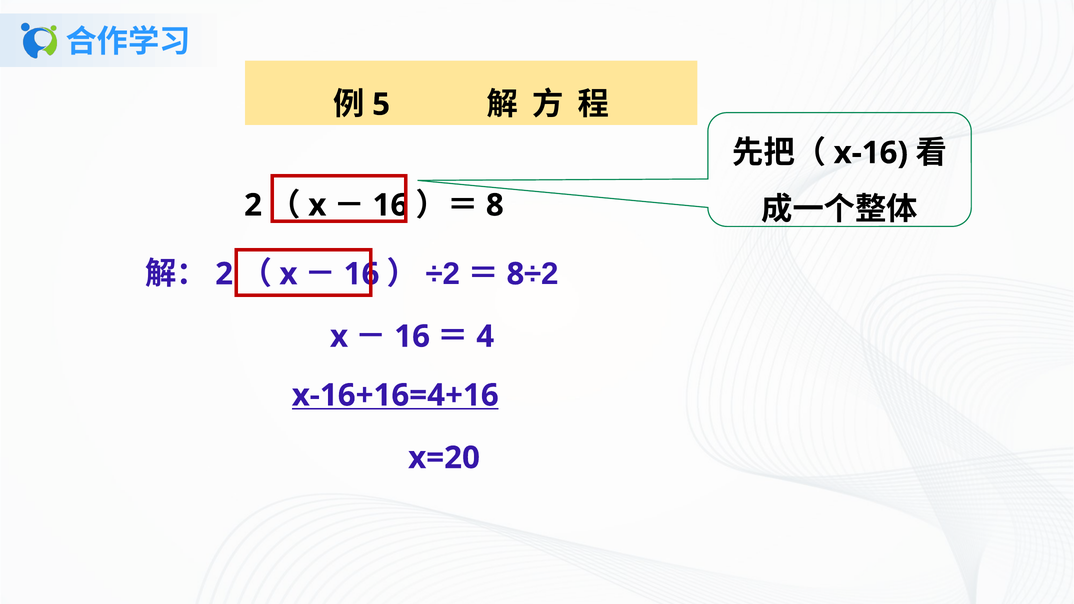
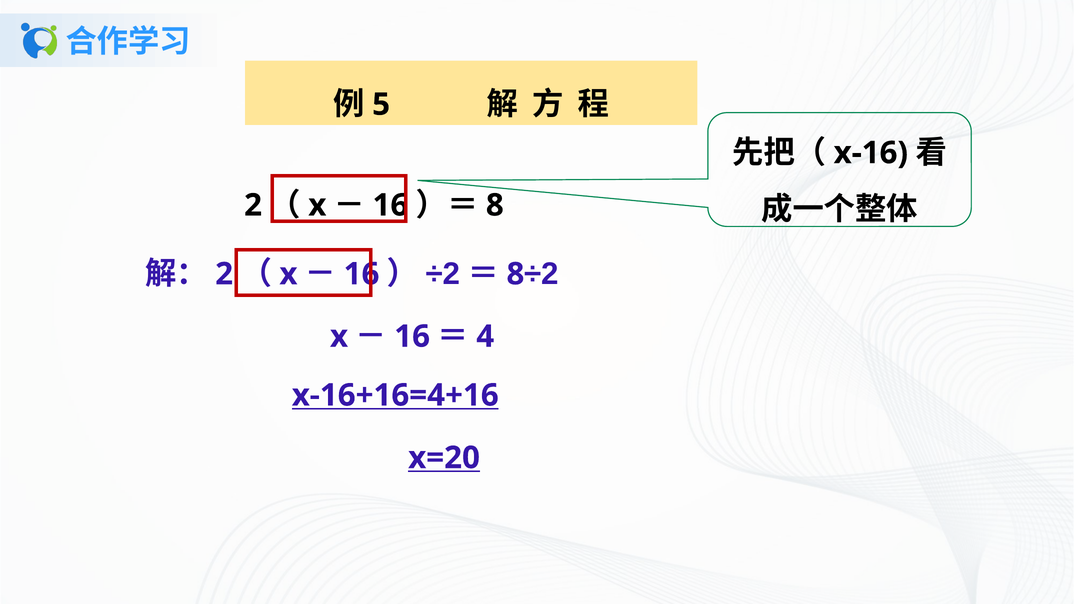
x=20 underline: none -> present
